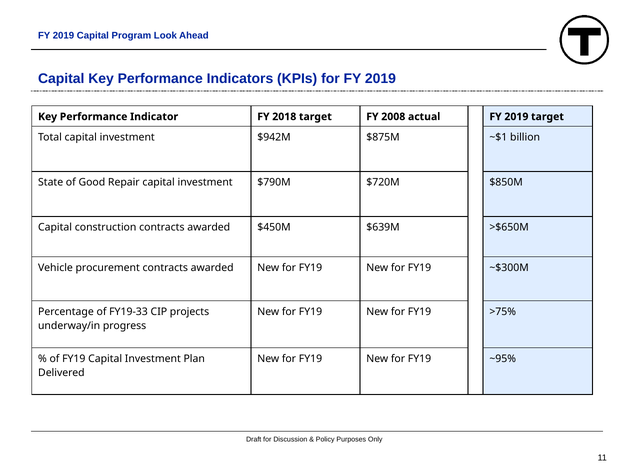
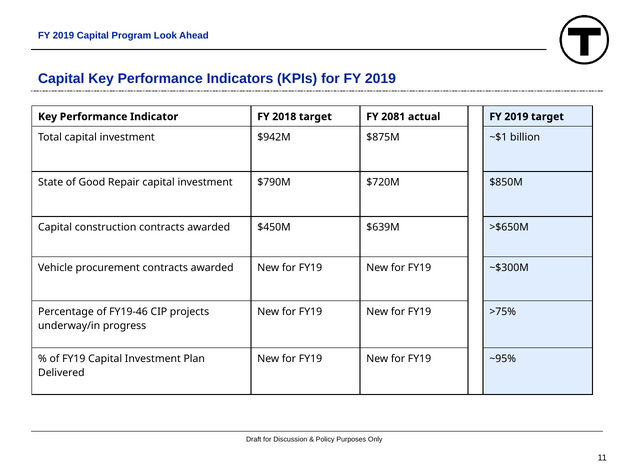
2008: 2008 -> 2081
FY19-33: FY19-33 -> FY19-46
